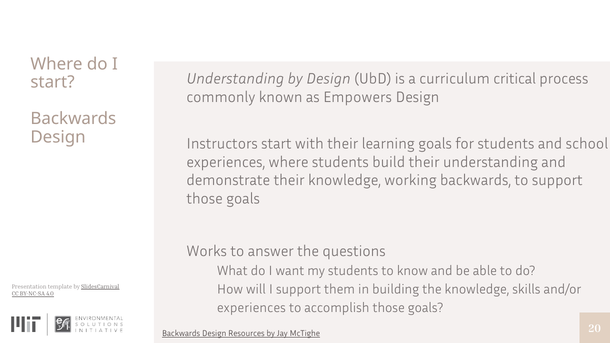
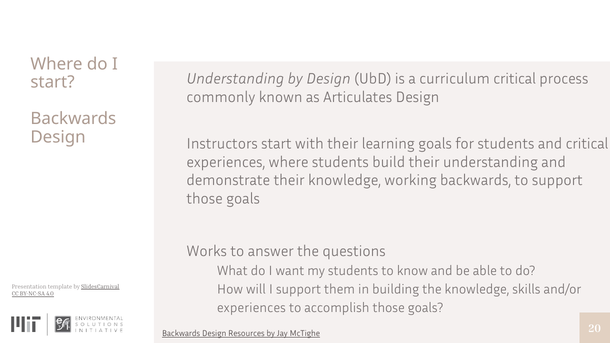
Empowers: Empowers -> Articulates
and school: school -> critical
